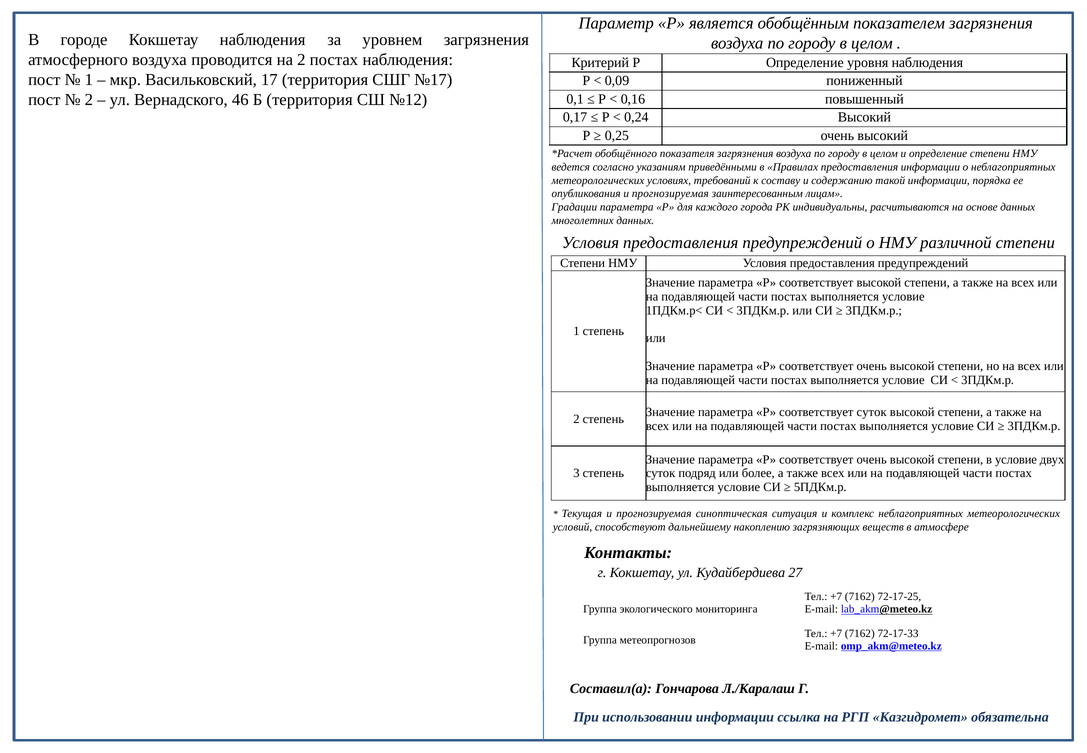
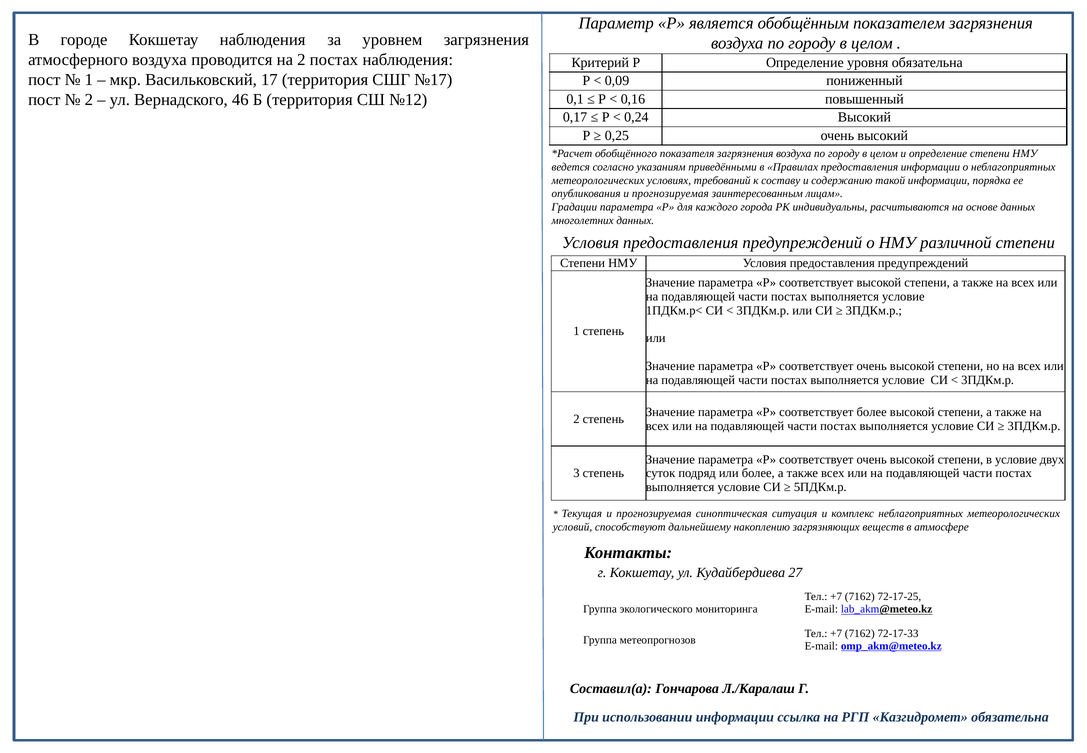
уровня наблюдения: наблюдения -> обязательна
соответствует суток: суток -> более
